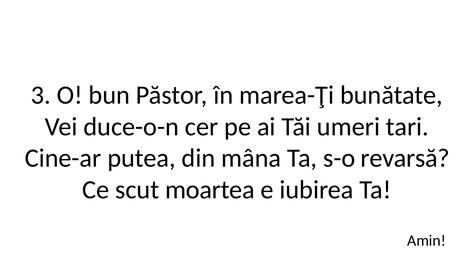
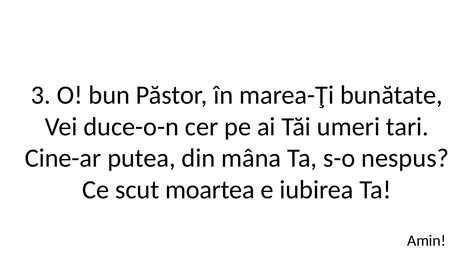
revarsă: revarsă -> nespus
